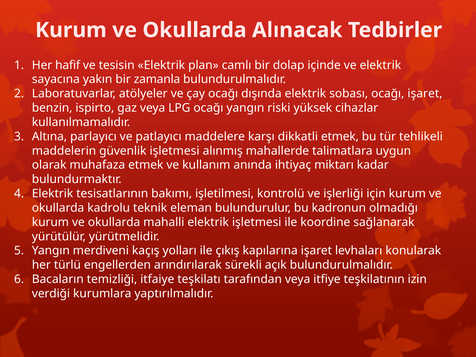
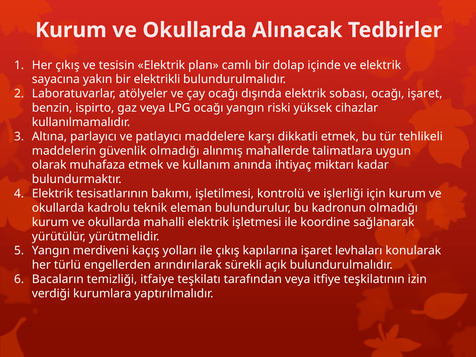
Her hafif: hafif -> çıkış
zamanla: zamanla -> elektrikli
güvenlik işletmesi: işletmesi -> olmadığı
